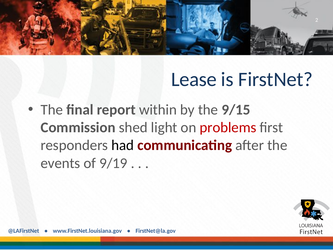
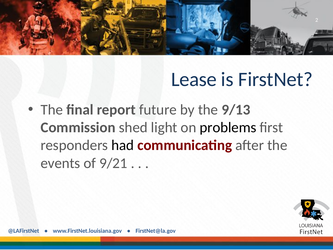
within: within -> future
9/15: 9/15 -> 9/13
problems colour: red -> black
9/19: 9/19 -> 9/21
